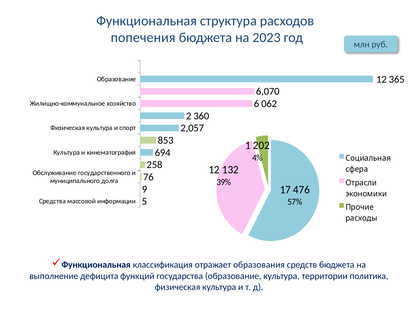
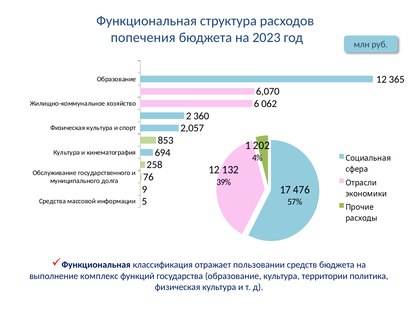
образования: образования -> пользовании
дефицита: дефицита -> комплекс
